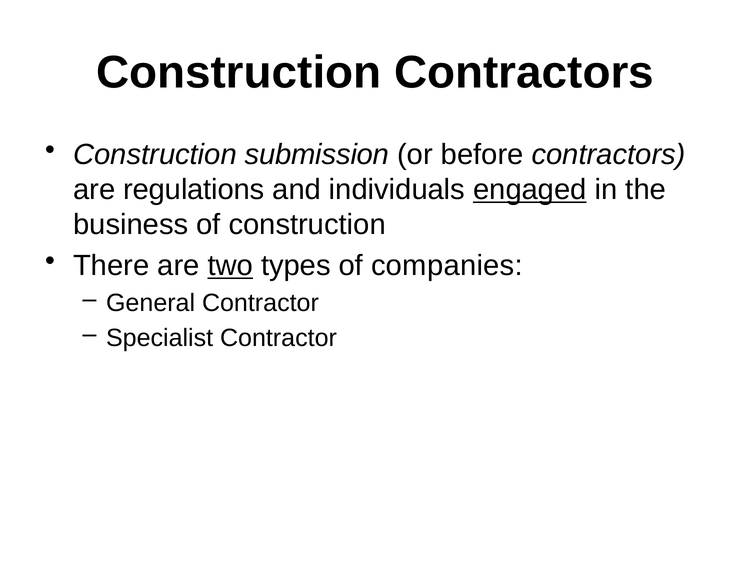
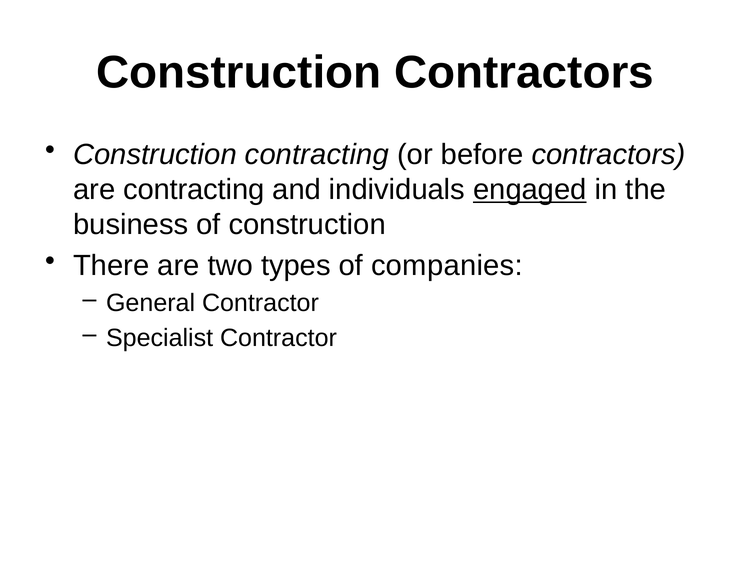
Construction submission: submission -> contracting
are regulations: regulations -> contracting
two underline: present -> none
